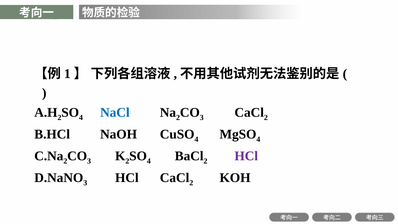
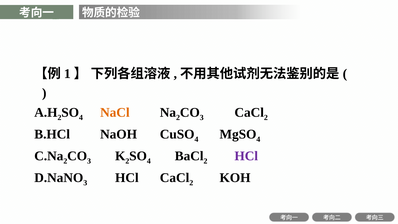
NaCl colour: blue -> orange
